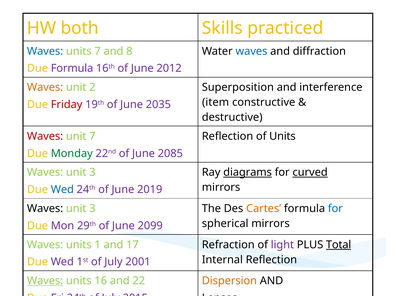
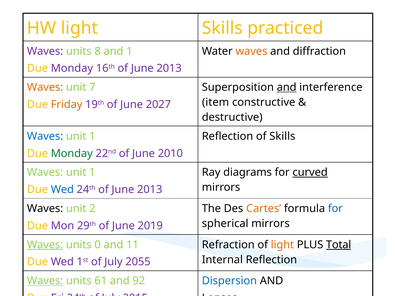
HW both: both -> light
Waves at (45, 51) colour: blue -> purple
units 7: 7 -> 8
and 8: 8 -> 1
waves at (251, 51) colour: blue -> orange
Formula at (72, 68): Formula -> Monday
16th of June 2012: 2012 -> 2013
2: 2 -> 7
and at (287, 87) underline: none -> present
Friday colour: red -> orange
2035: 2035 -> 2027
Waves at (45, 136) colour: red -> blue
7 at (92, 136): 7 -> 1
of Units: Units -> Skills
2085: 2085 -> 2010
3 at (92, 173): 3 -> 1
diagrams underline: present -> none
24th of June 2019: 2019 -> 2013
3 at (92, 209): 3 -> 2
2099: 2099 -> 2019
Waves at (45, 245) underline: none -> present
1: 1 -> 0
17: 17 -> 11
light at (282, 245) colour: purple -> orange
2001: 2001 -> 2055
16: 16 -> 61
22: 22 -> 92
Dispersion colour: orange -> blue
